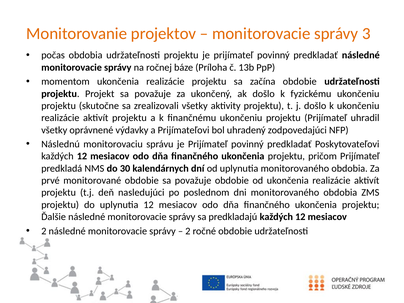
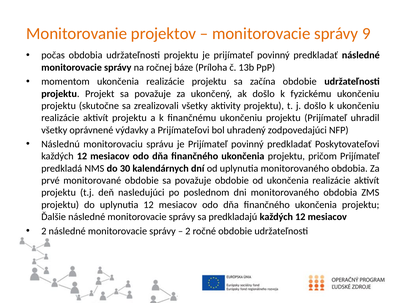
3: 3 -> 9
